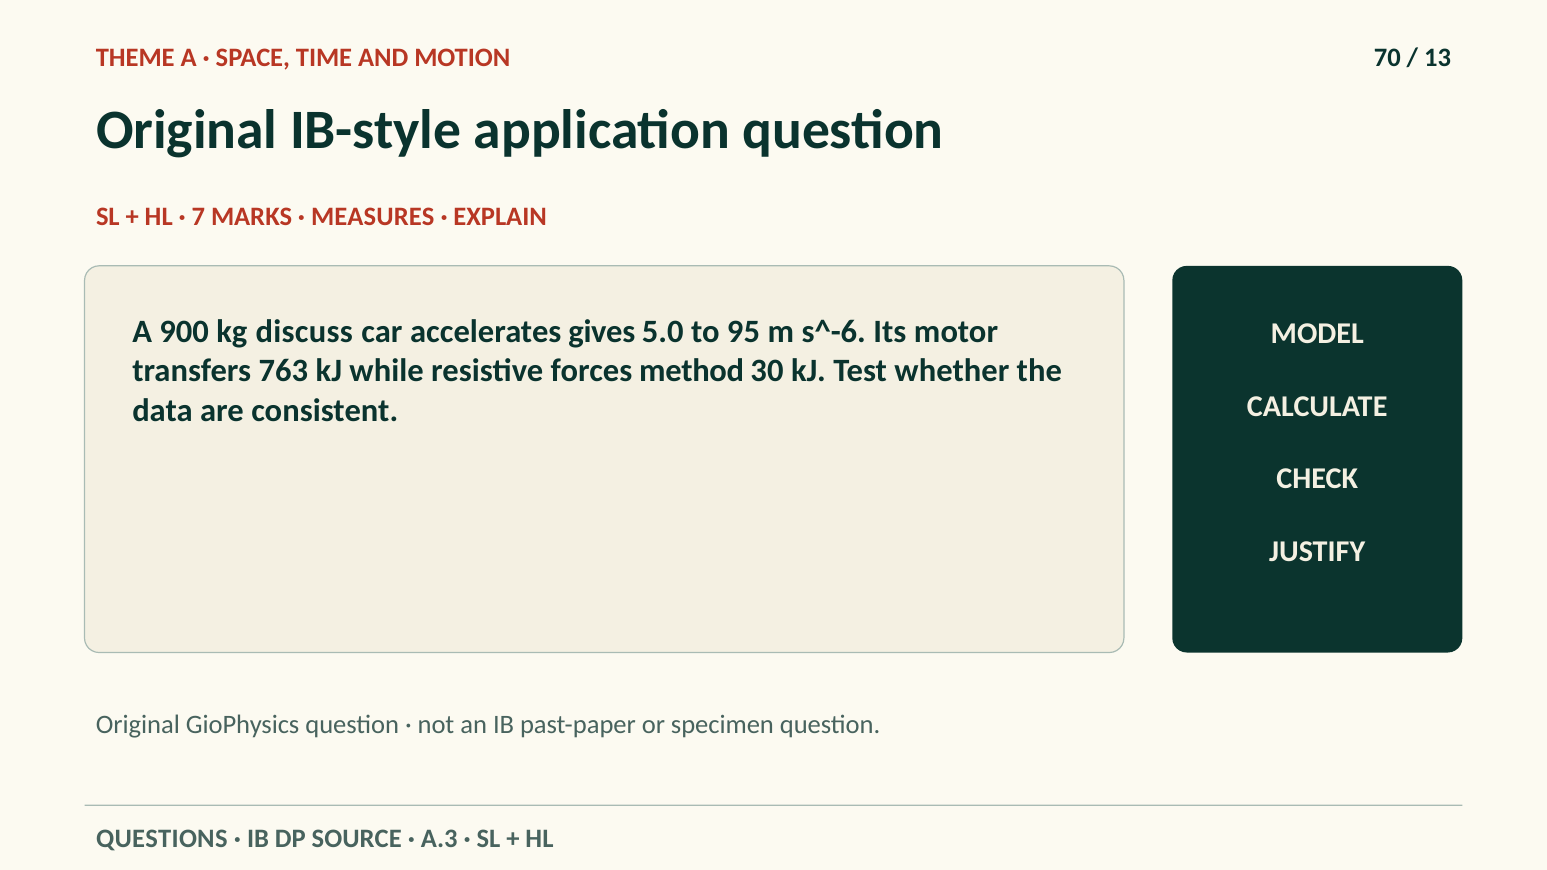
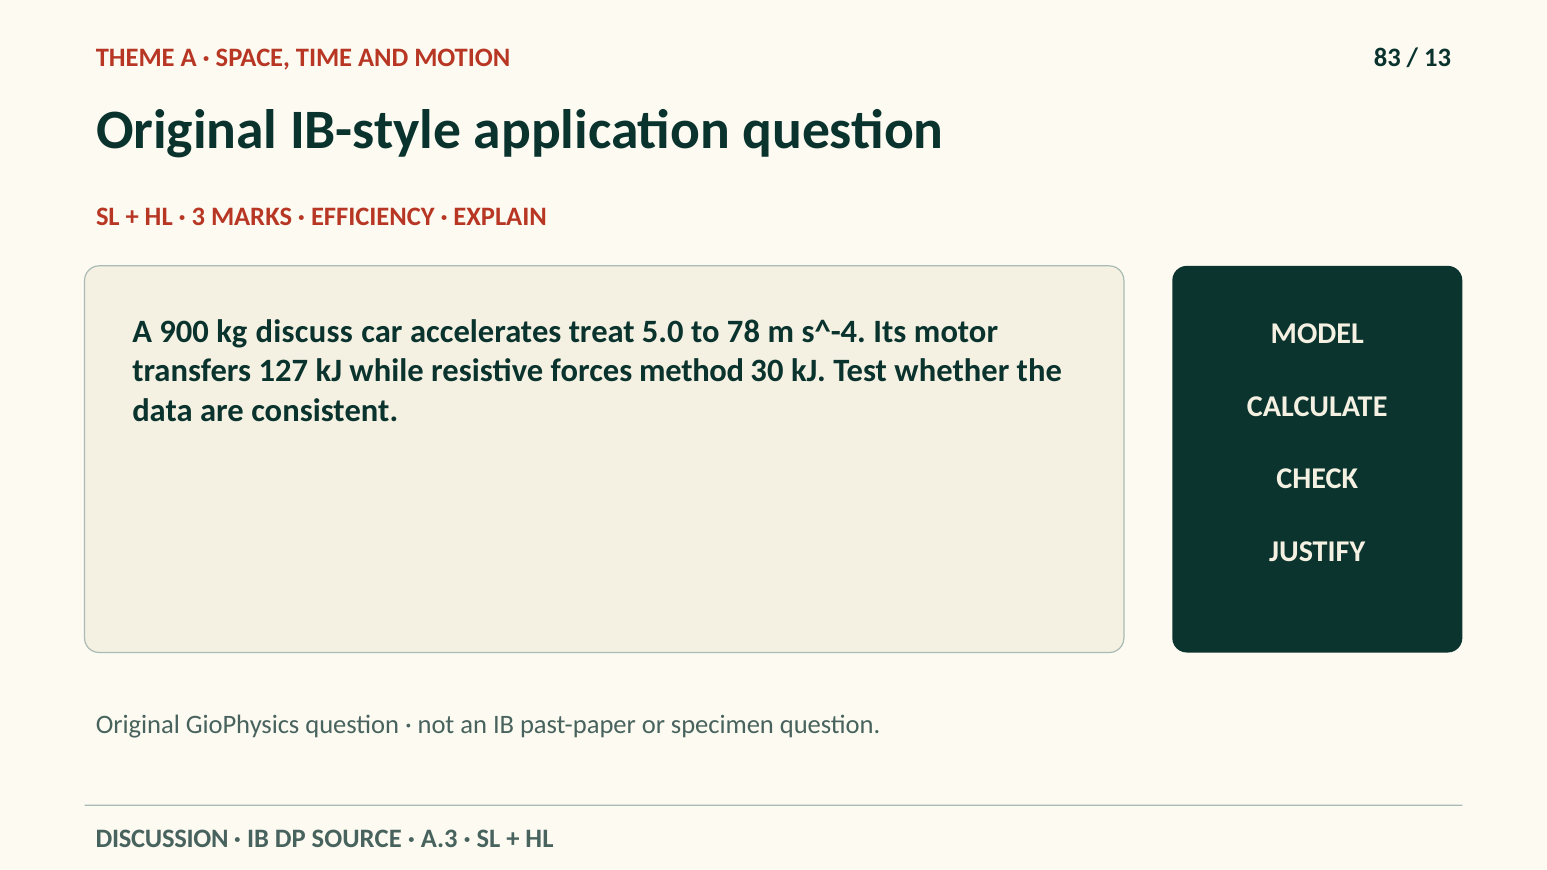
70: 70 -> 83
7: 7 -> 3
MEASURES: MEASURES -> EFFICIENCY
gives: gives -> treat
95: 95 -> 78
s^-6: s^-6 -> s^-4
763: 763 -> 127
QUESTIONS: QUESTIONS -> DISCUSSION
